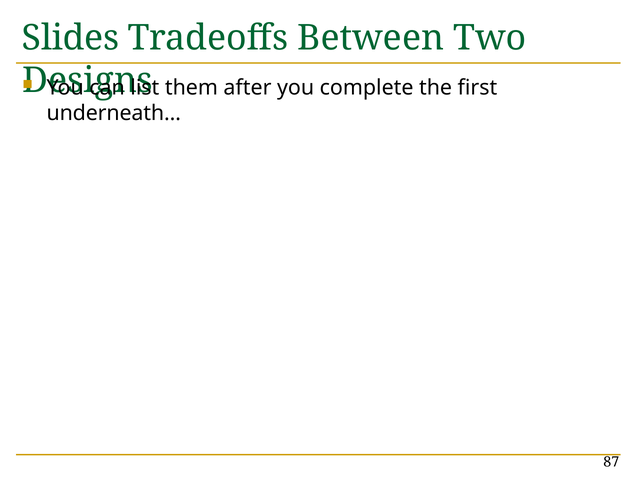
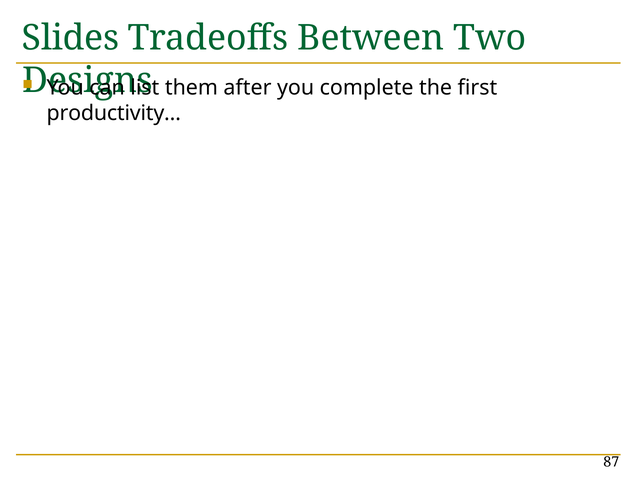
underneath…: underneath… -> productivity…
